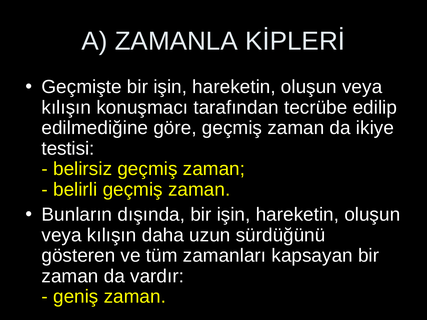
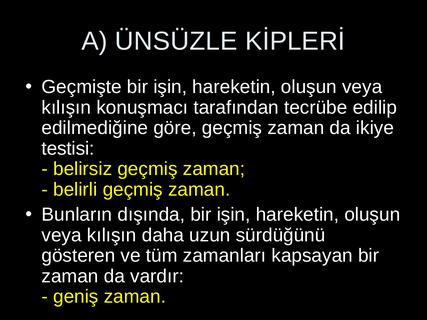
ZAMANLA: ZAMANLA -> ÜNSÜZLE
